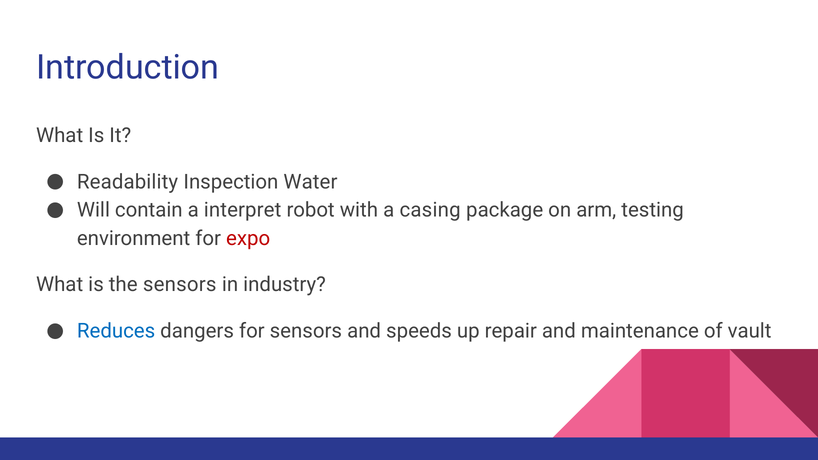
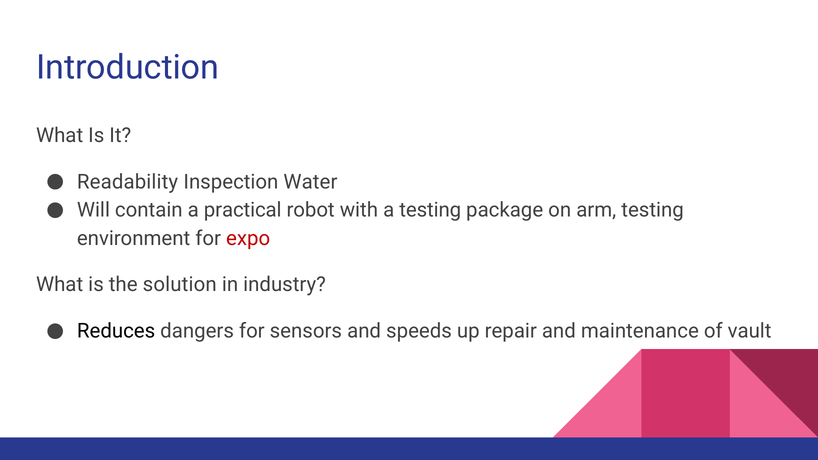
interpret: interpret -> practical
a casing: casing -> testing
the sensors: sensors -> solution
Reduces colour: blue -> black
